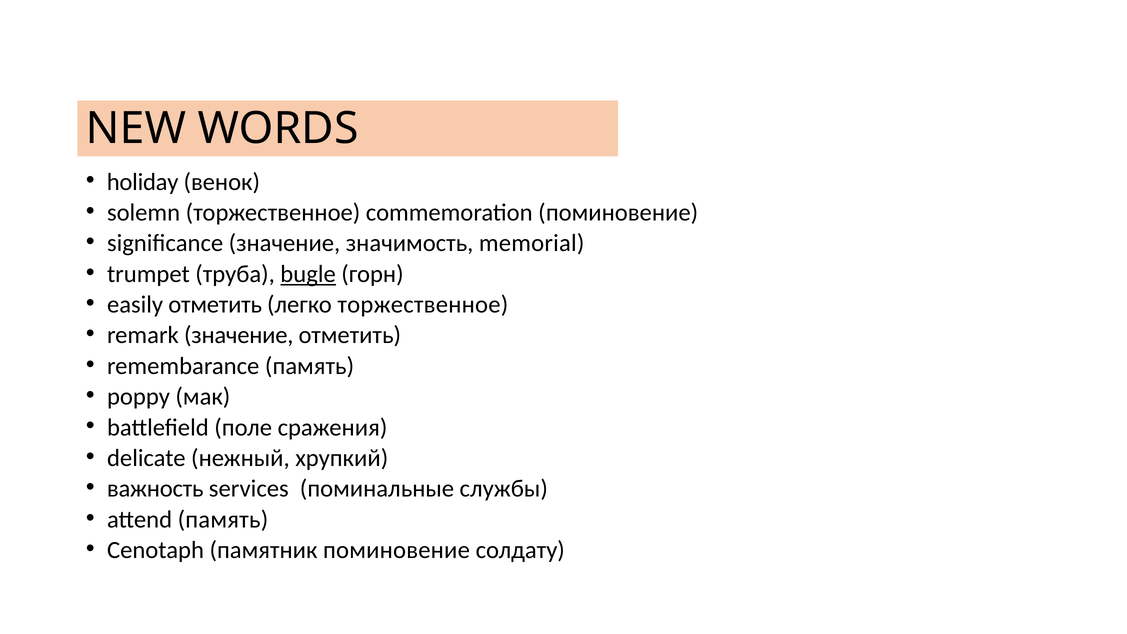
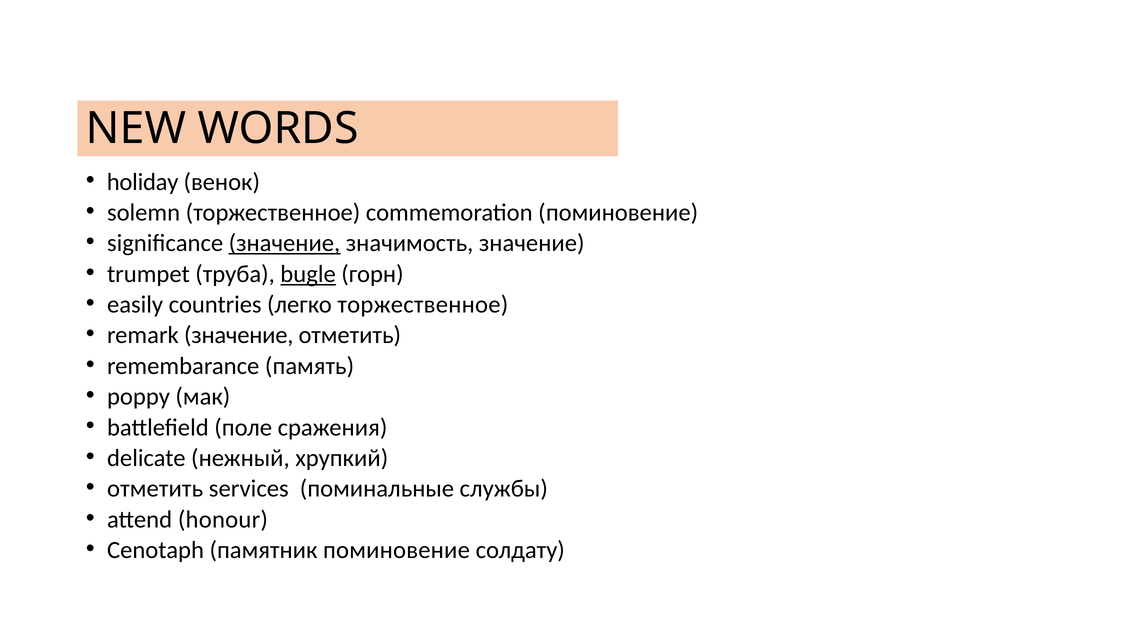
значение at (284, 243) underline: none -> present
значимость memorial: memorial -> значение
easily отметить: отметить -> countries
важность at (155, 489): важность -> отметить
attend память: память -> honour
